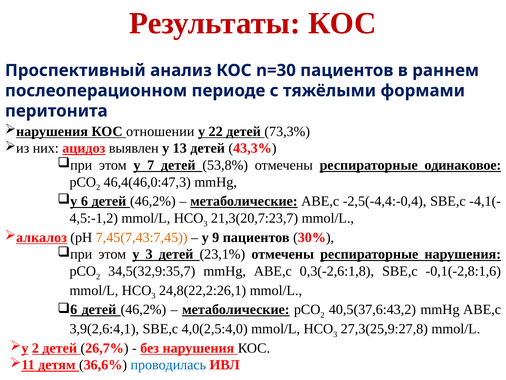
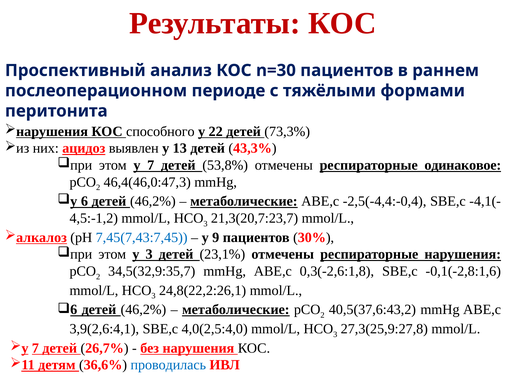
отношении: отношении -> способного
7,45(7,43:7,45 colour: orange -> blue
2 at (35, 348): 2 -> 7
